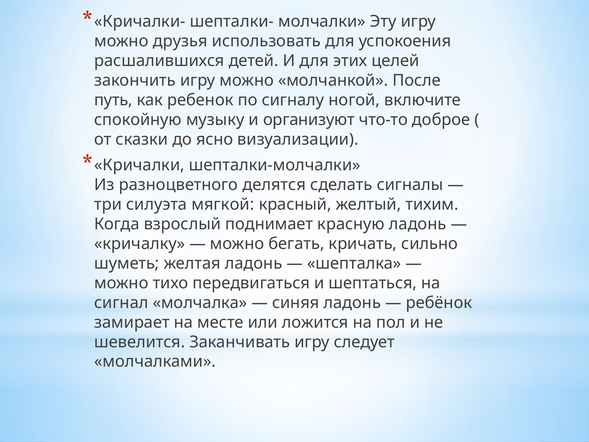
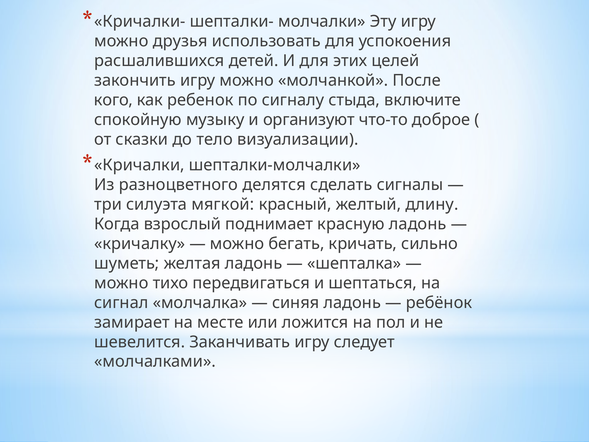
путь: путь -> кого
ногой: ногой -> стыда
ясно: ясно -> тело
тихим: тихим -> длину
